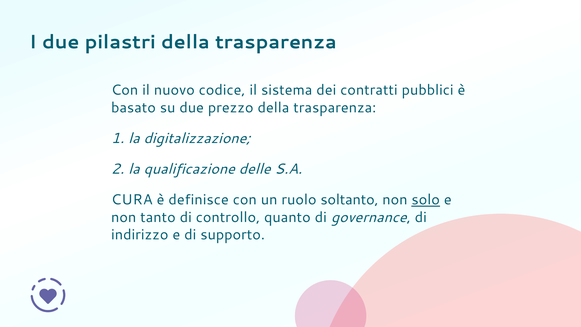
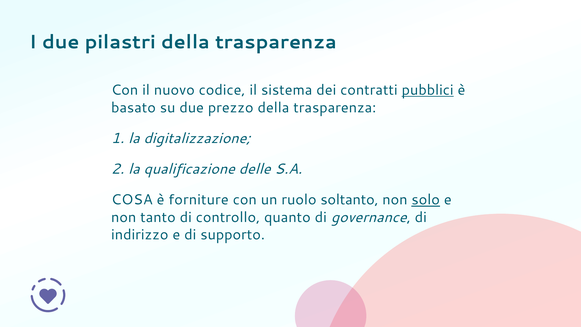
pubblici underline: none -> present
CURA: CURA -> COSA
definisce: definisce -> forniture
